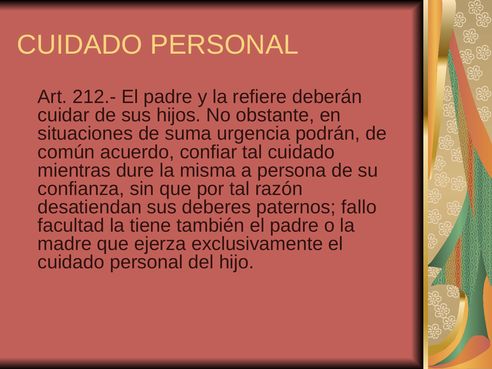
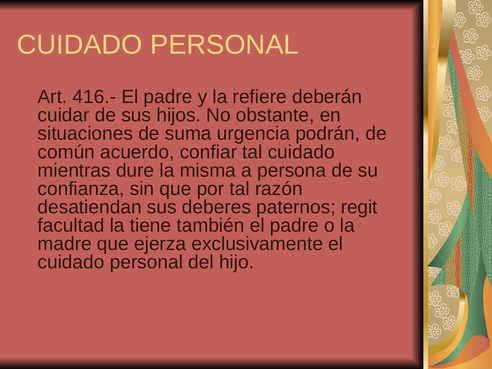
212.-: 212.- -> 416.-
fallo: fallo -> regit
